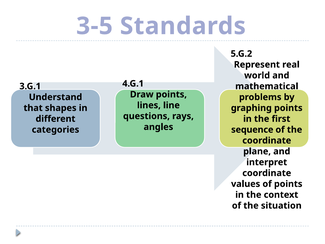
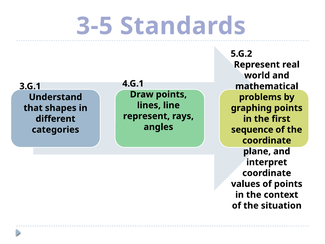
questions at (146, 116): questions -> represent
